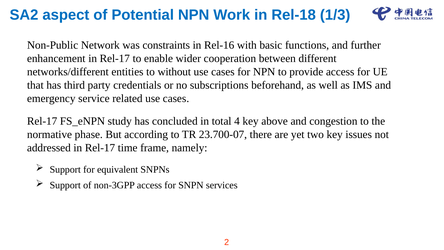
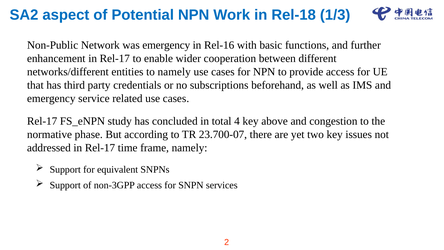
was constraints: constraints -> emergency
to without: without -> namely
